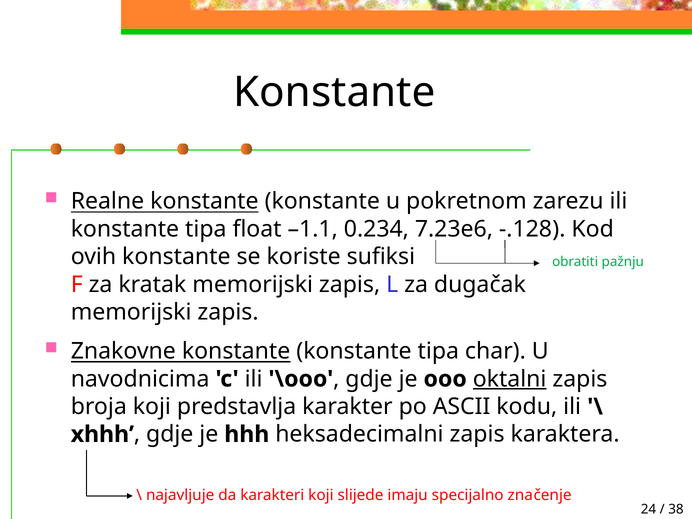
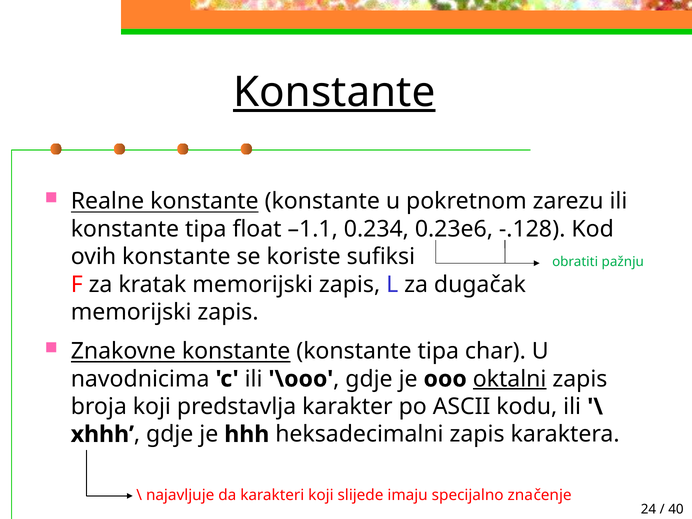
Konstante at (334, 92) underline: none -> present
7.23e6: 7.23e6 -> 0.23e6
38: 38 -> 40
